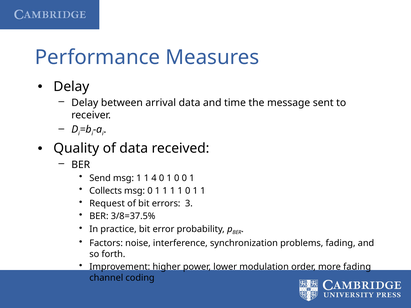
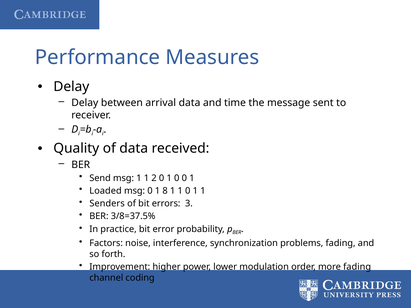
4: 4 -> 2
Collects: Collects -> Loaded
msg 0 1 1: 1 -> 8
Request: Request -> Senders
